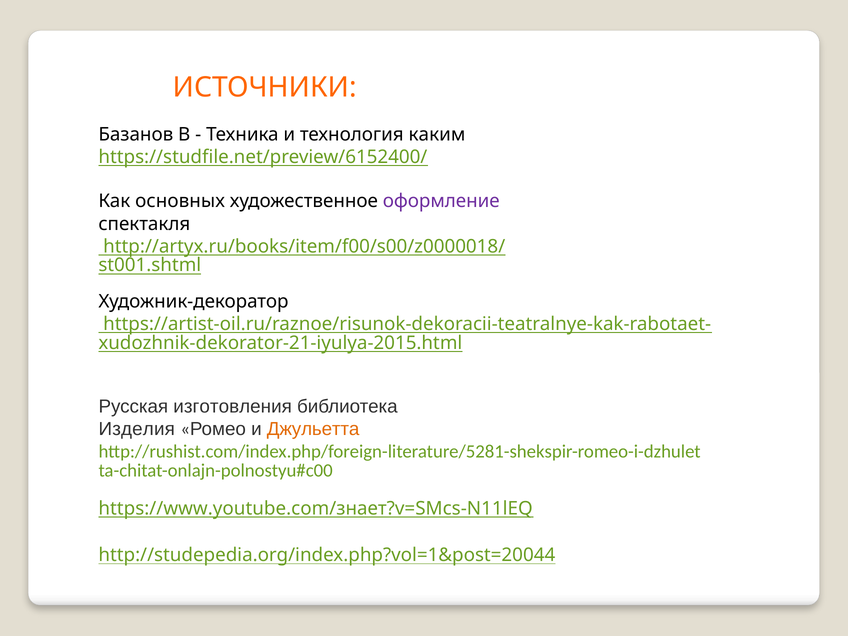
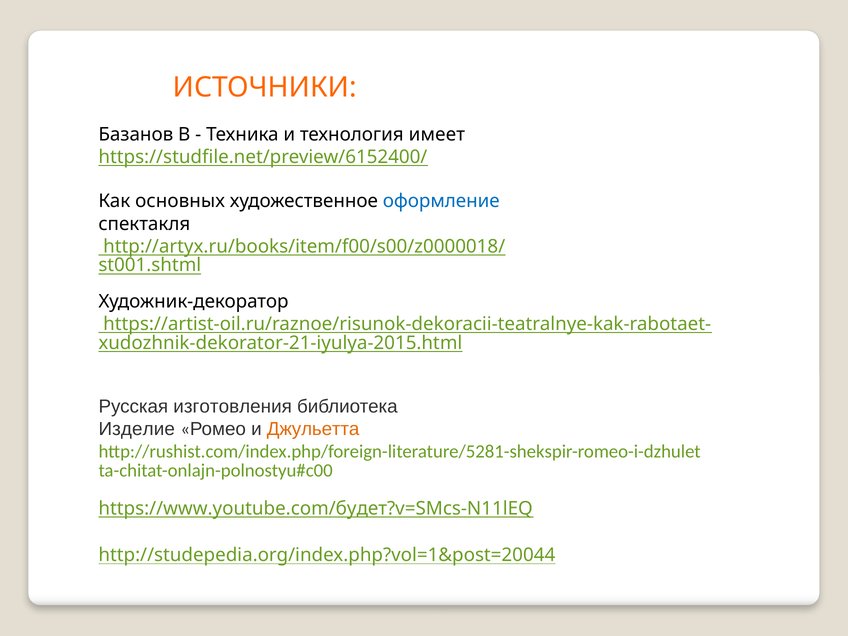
каким: каким -> имеет
оформление colour: purple -> blue
Изделия: Изделия -> Изделие
https://www.youtube.com/знает?v=SMcs-N11lEQ: https://www.youtube.com/знает?v=SMcs-N11lEQ -> https://www.youtube.com/будет?v=SMcs-N11lEQ
